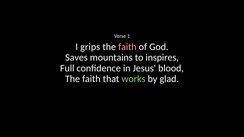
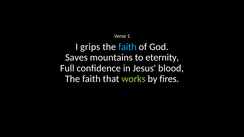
faith at (127, 47) colour: pink -> light blue
inspires: inspires -> eternity
glad: glad -> fires
